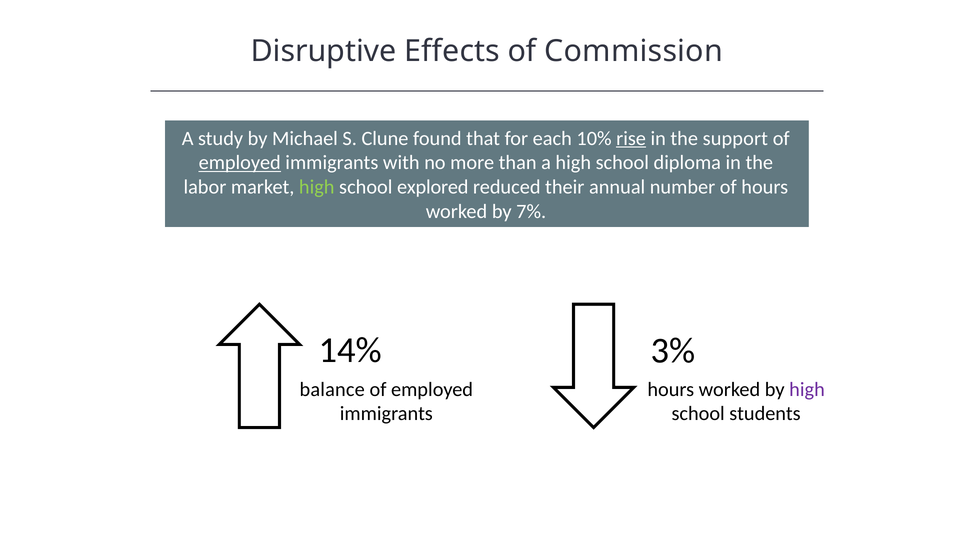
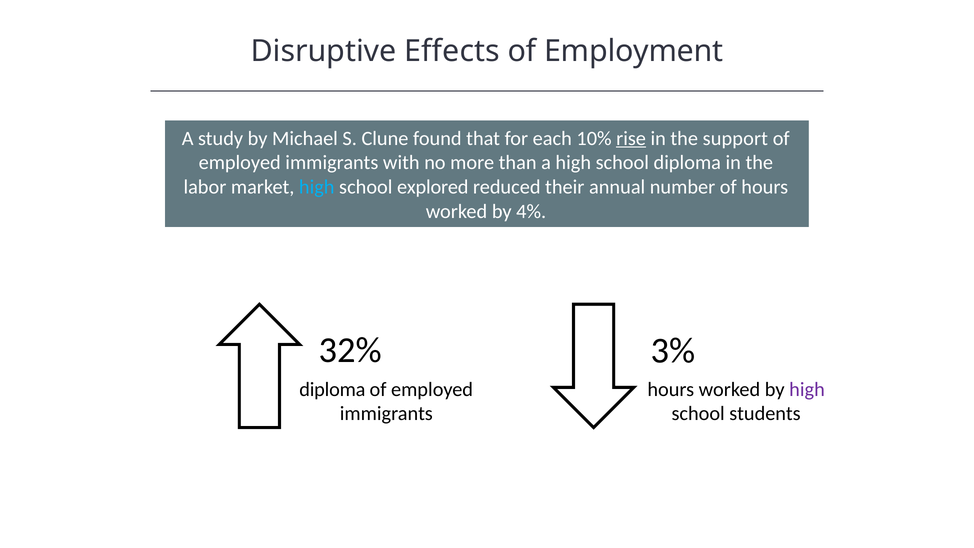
Commission: Commission -> Employment
employed at (240, 163) underline: present -> none
high at (317, 187) colour: light green -> light blue
7%: 7% -> 4%
14%: 14% -> 32%
balance at (332, 389): balance -> diploma
